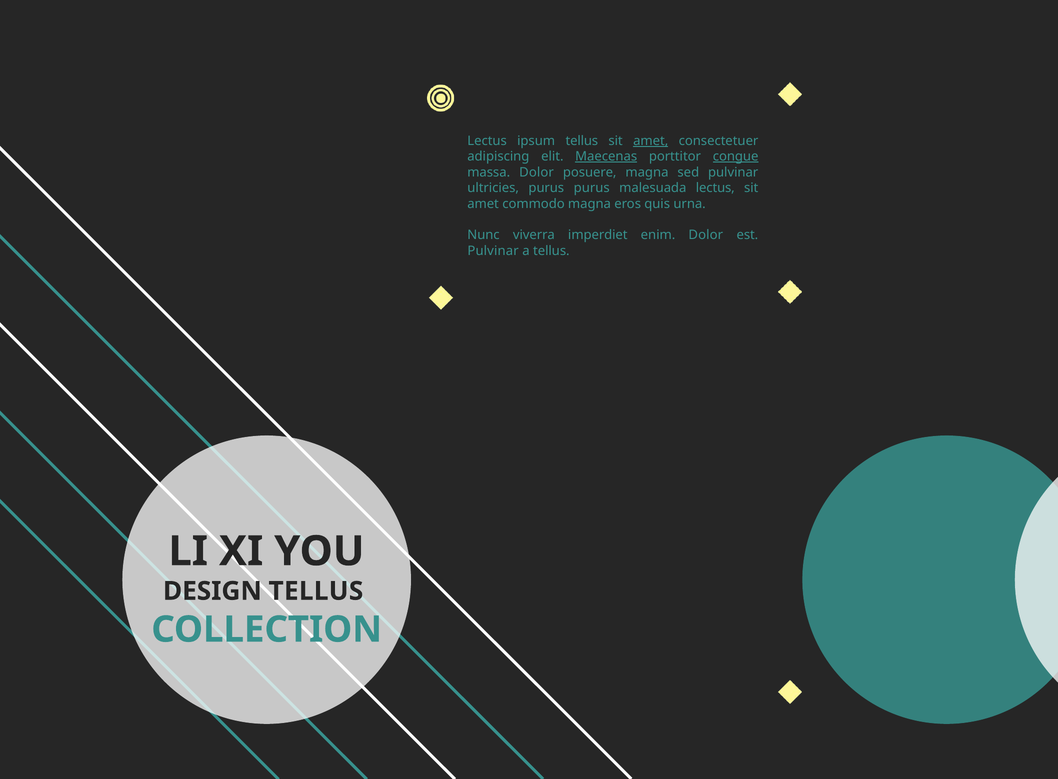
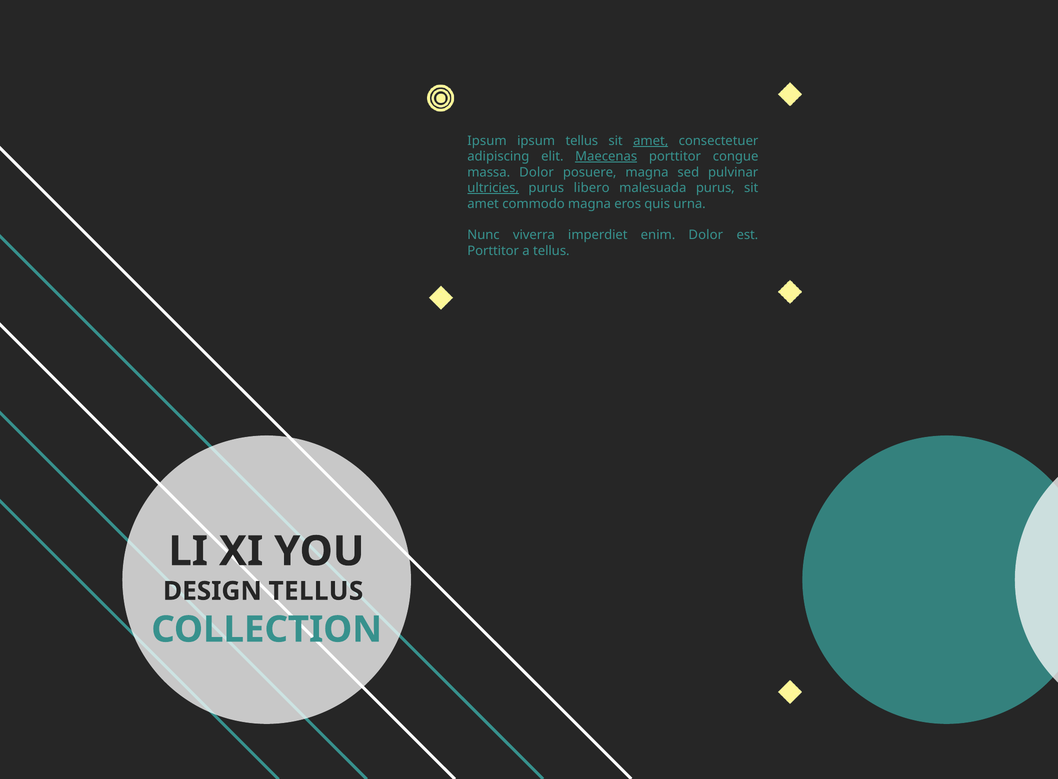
Lectus at (487, 141): Lectus -> Ipsum
congue underline: present -> none
ultricies underline: none -> present
purus purus: purus -> libero
malesuada lectus: lectus -> purus
Pulvinar at (493, 251): Pulvinar -> Porttitor
